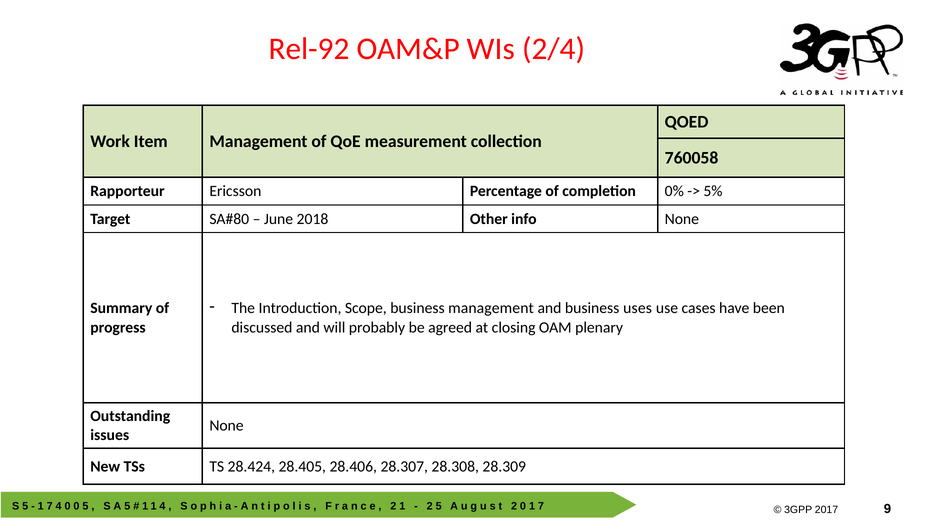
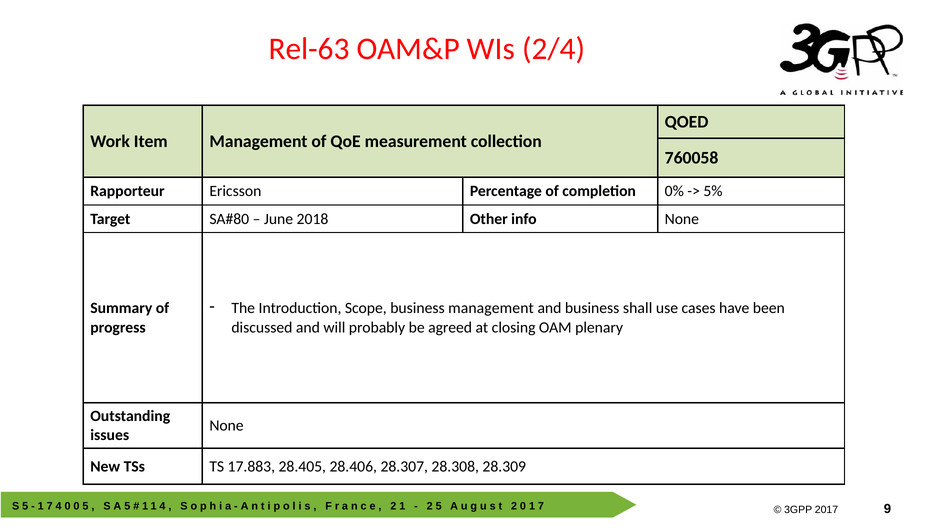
Rel-92: Rel-92 -> Rel-63
uses: uses -> shall
28.424: 28.424 -> 17.883
